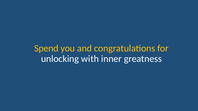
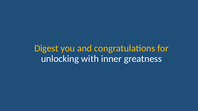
Spend: Spend -> Digest
